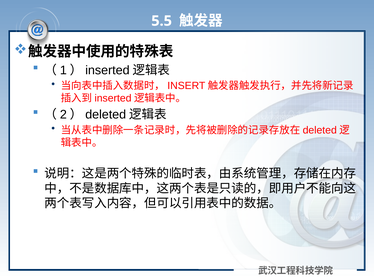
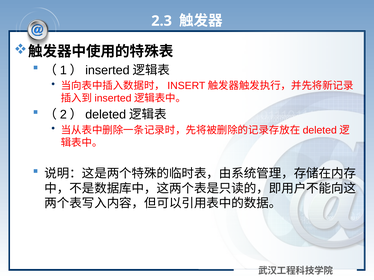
5.5: 5.5 -> 2.3
